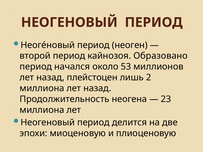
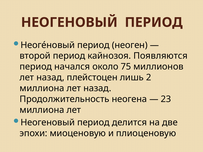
Образовано: Образовано -> Появляются
53: 53 -> 75
